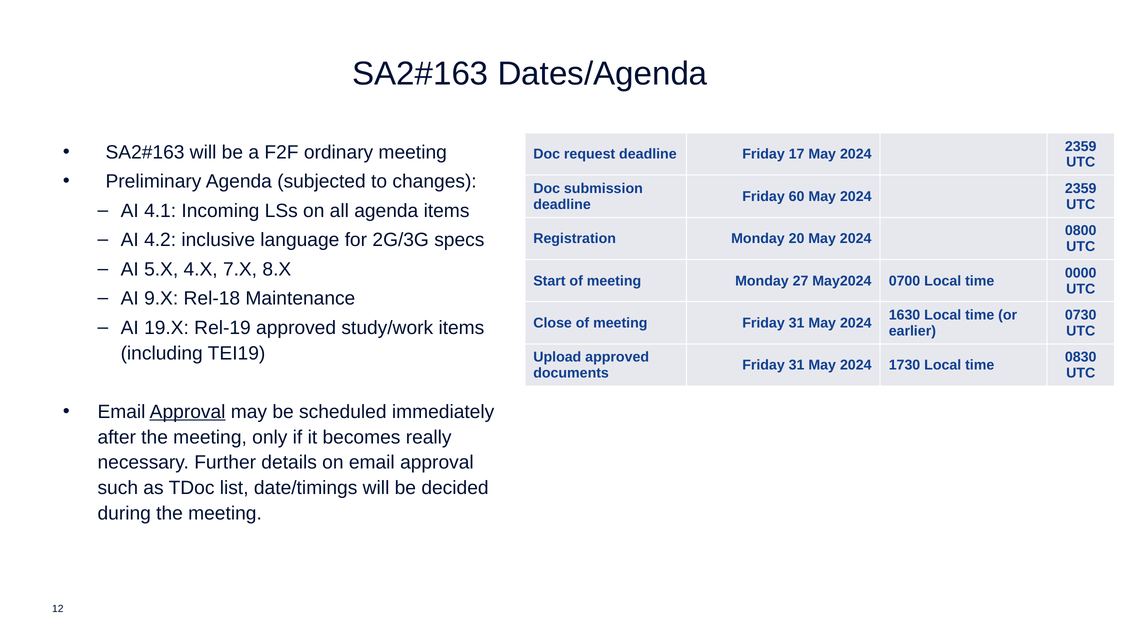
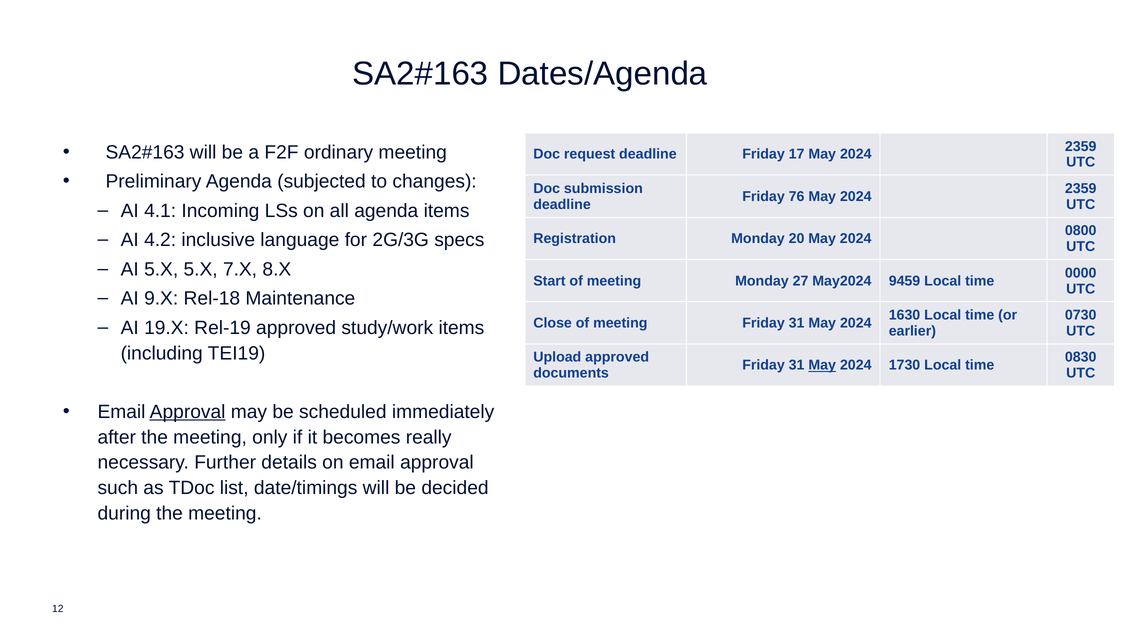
60: 60 -> 76
5.X 4.X: 4.X -> 5.X
0700: 0700 -> 9459
May at (822, 365) underline: none -> present
